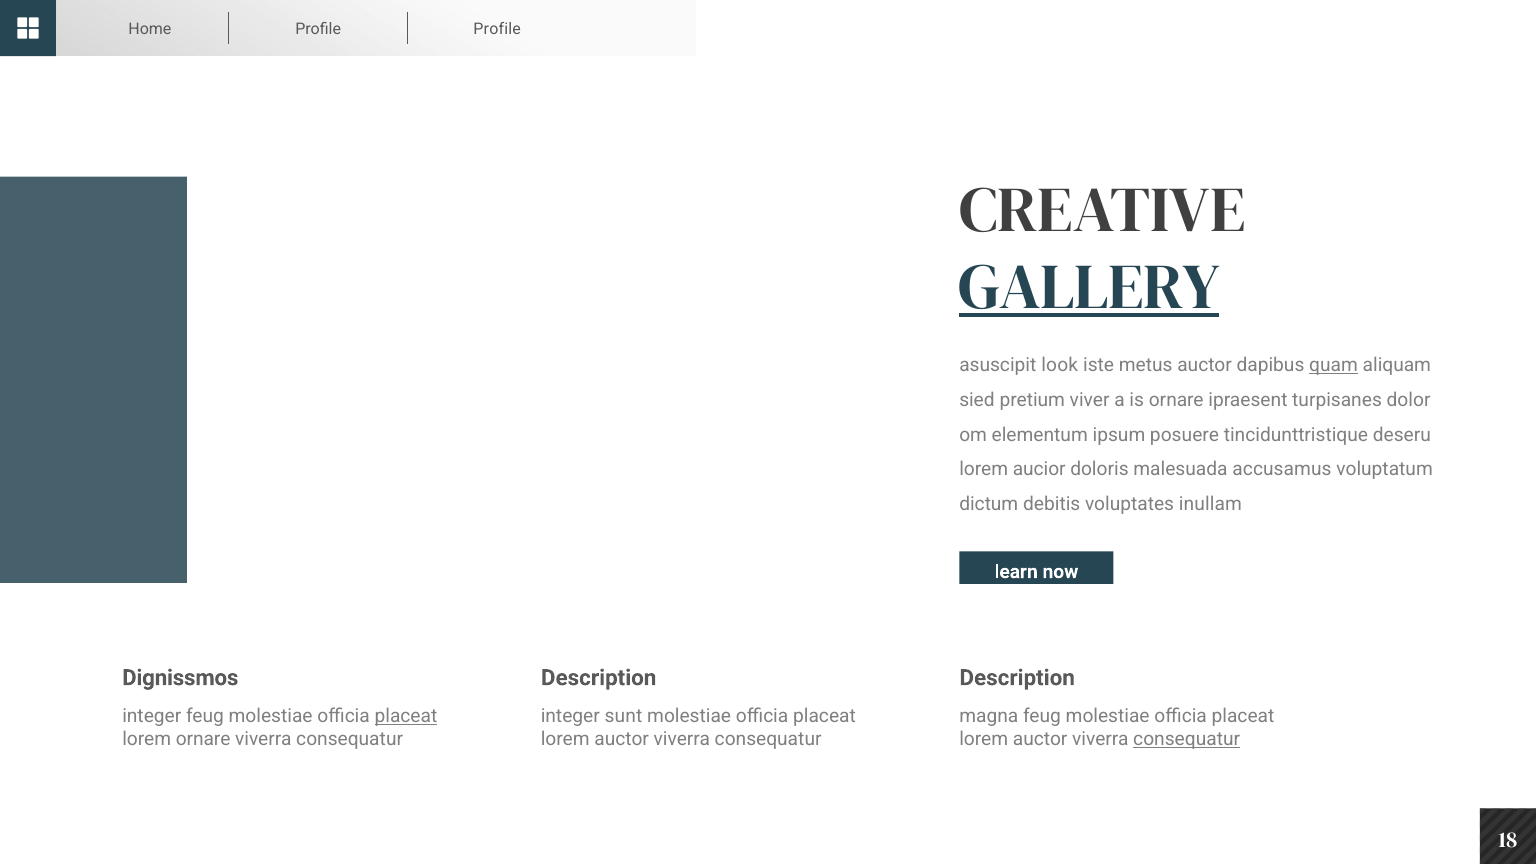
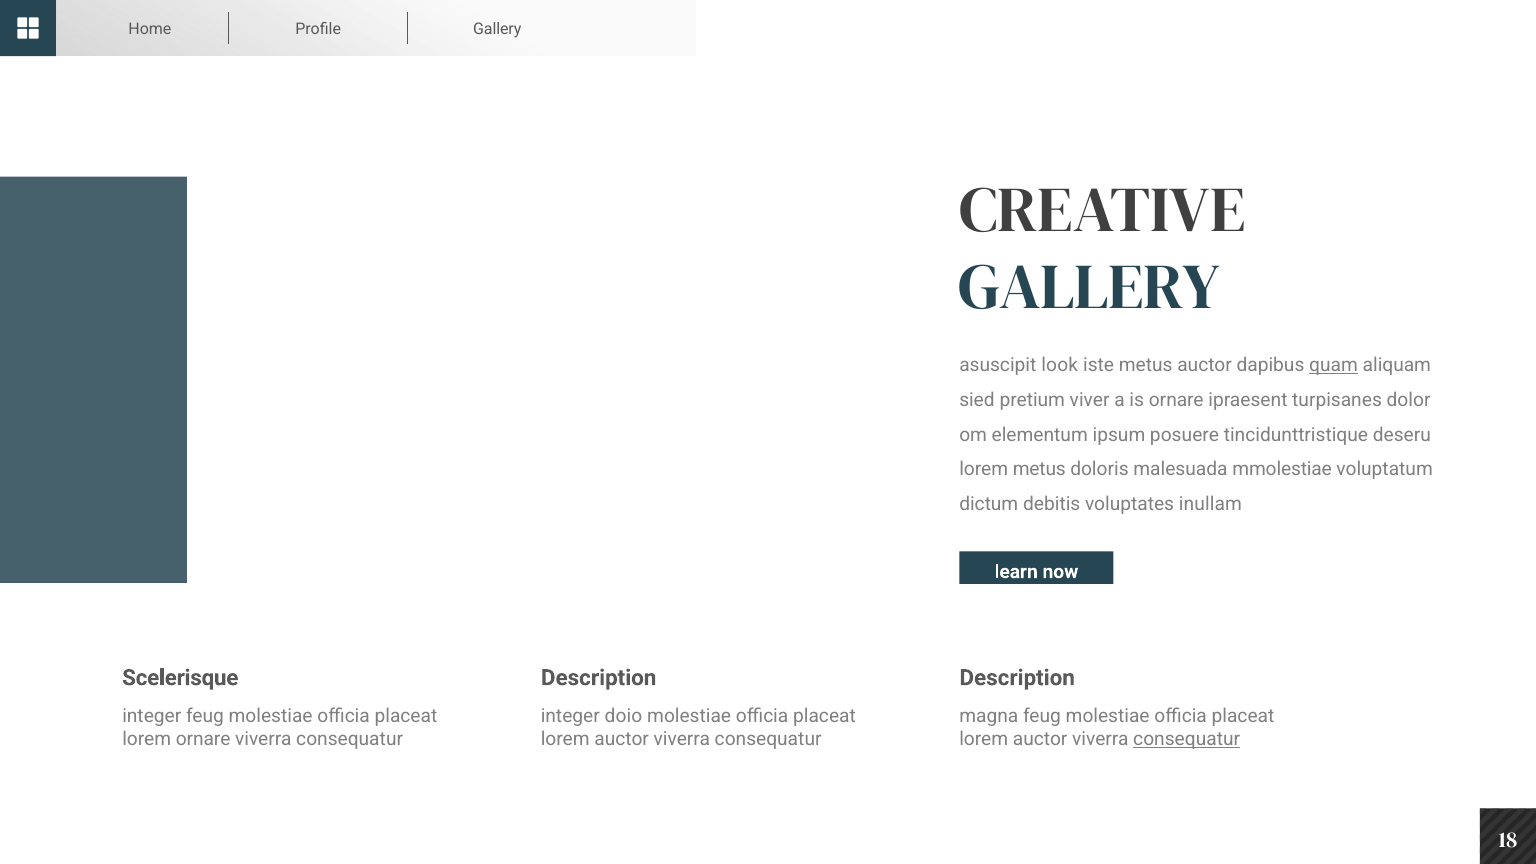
Profile Profile: Profile -> Gallery
GALLERY at (1089, 288) underline: present -> none
lorem aucior: aucior -> metus
accusamus: accusamus -> mmolestiae
Dignissmos: Dignissmos -> Scelerisque
placeat at (406, 716) underline: present -> none
sunt: sunt -> doio
